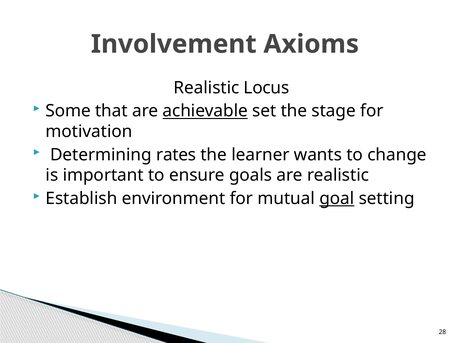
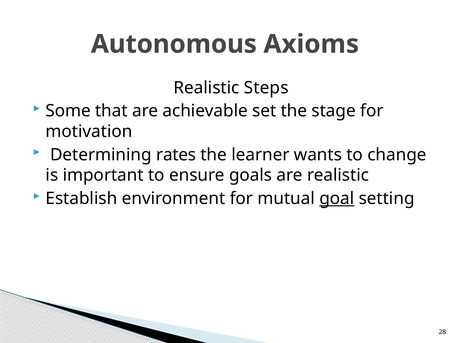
Involvement: Involvement -> Autonomous
Locus: Locus -> Steps
achievable underline: present -> none
